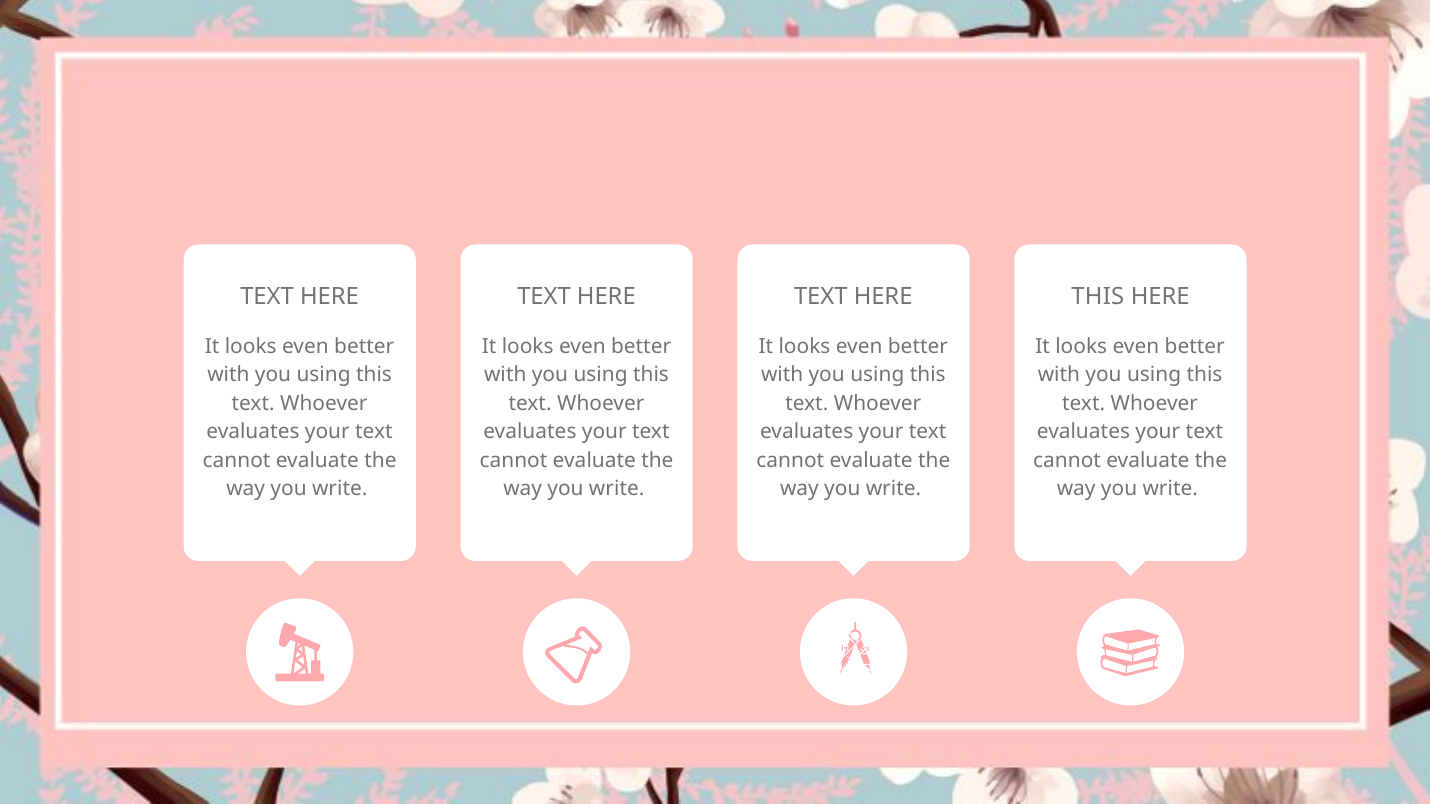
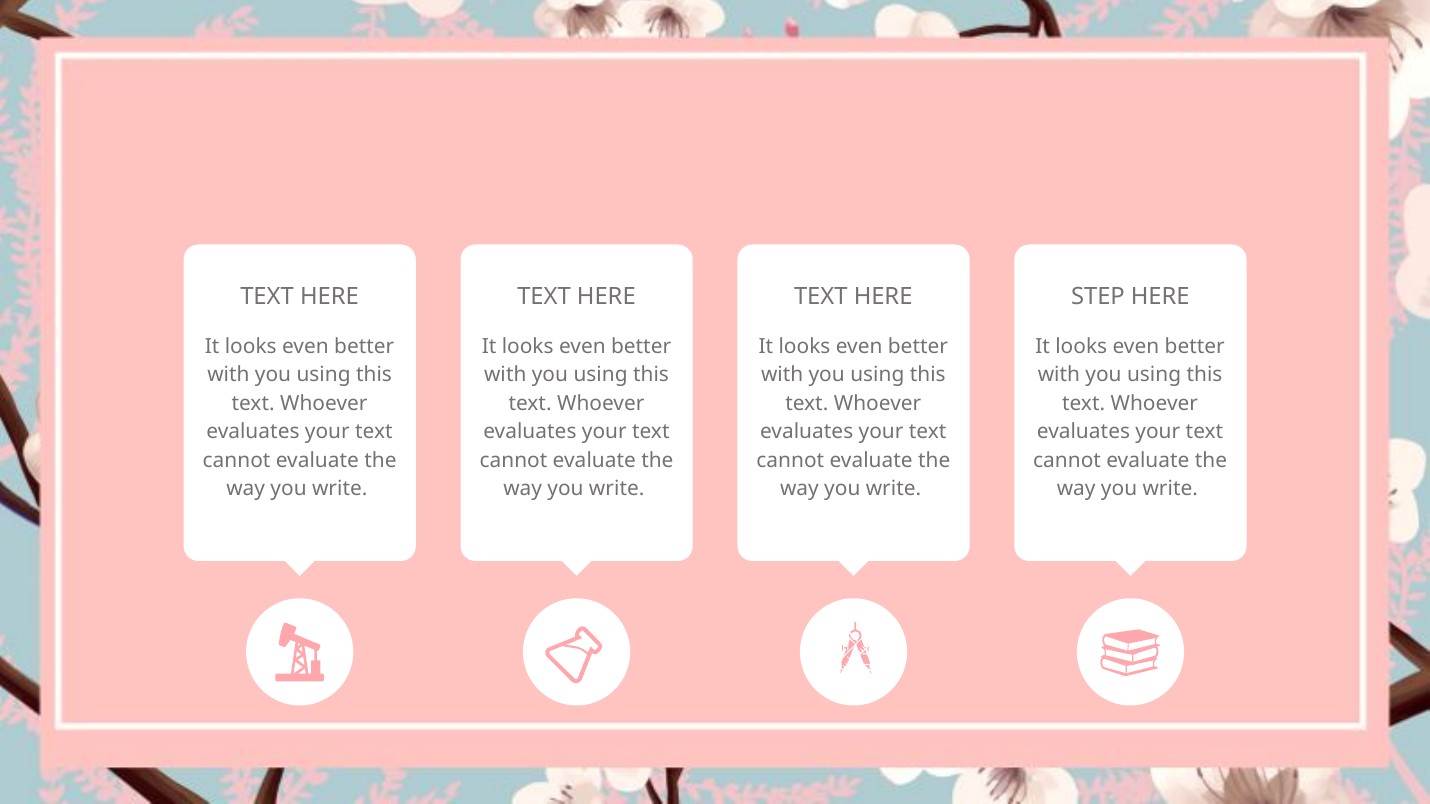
HERE THIS: THIS -> STEP
